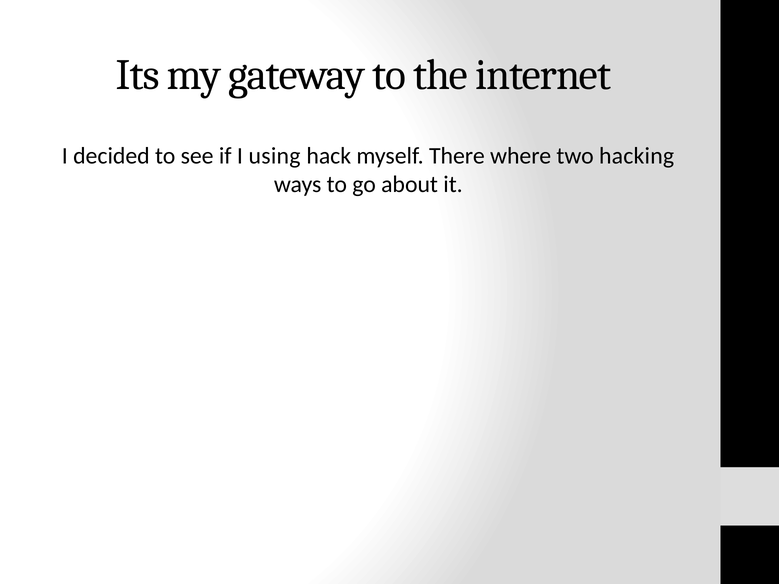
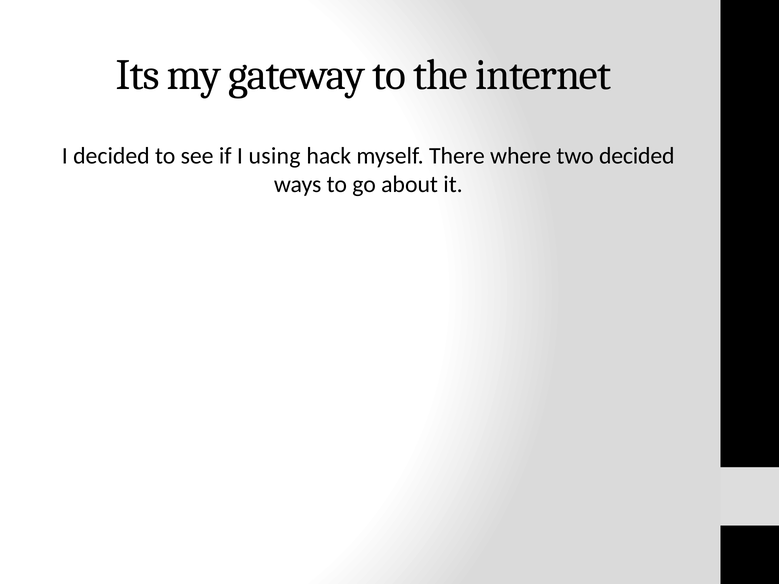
two hacking: hacking -> decided
